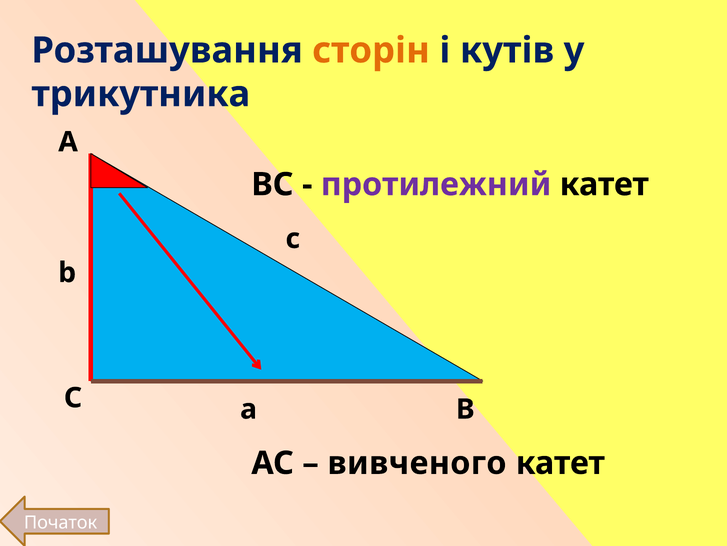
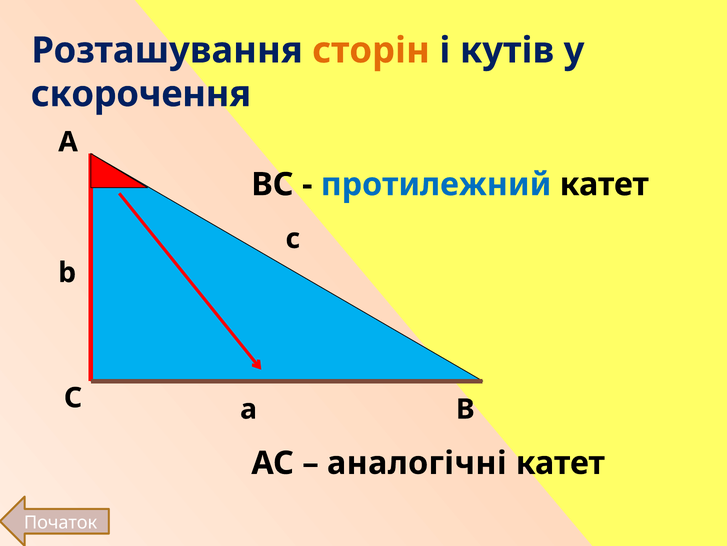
трикутника: трикутника -> скорочення
протилежний colour: purple -> blue
вивченого: вивченого -> аналогічні
